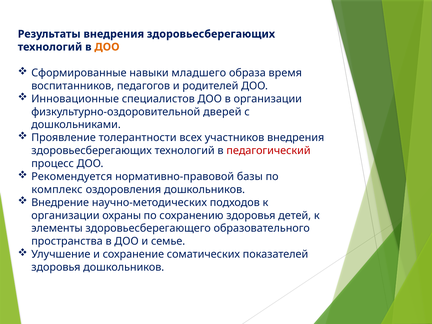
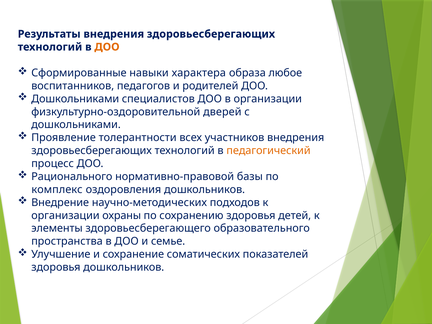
младшего: младшего -> характера
время: время -> любое
Инновационные at (75, 99): Инновационные -> Дошкольниками
педагогический colour: red -> orange
Рекомендуется: Рекомендуется -> Рационального
